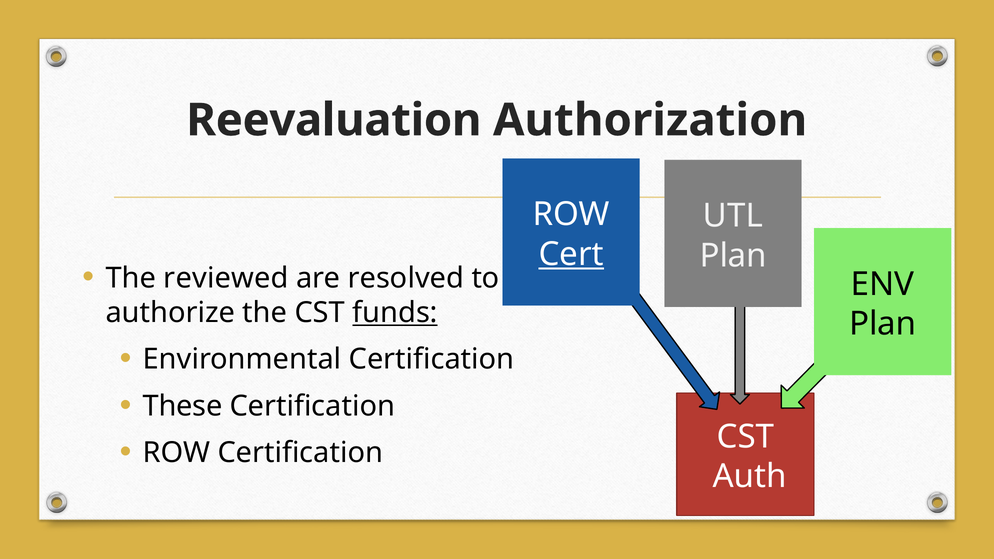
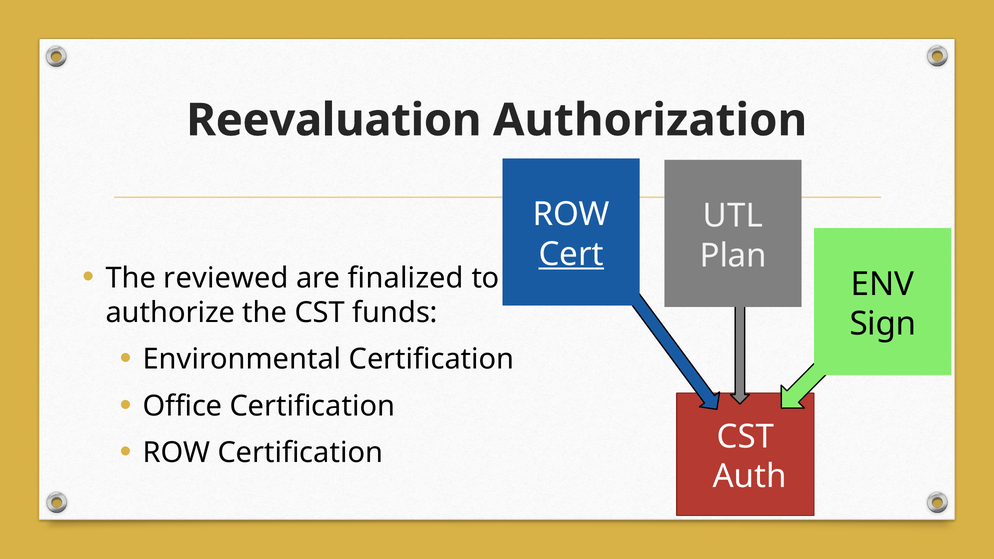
resolved: resolved -> finalized
funds underline: present -> none
Plan at (883, 324): Plan -> Sign
These: These -> Office
